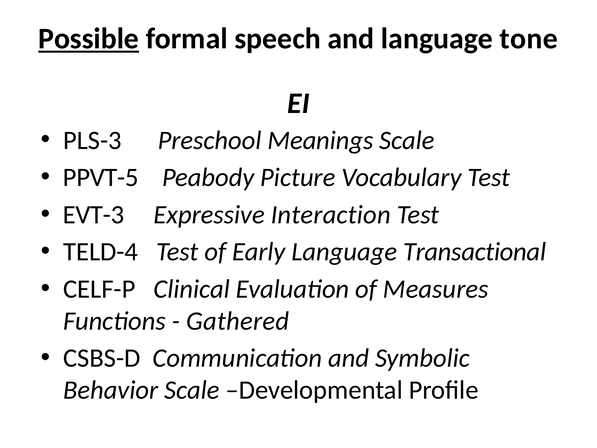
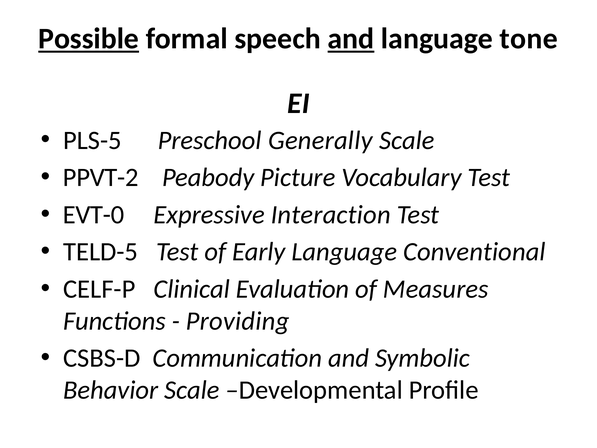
and at (351, 39) underline: none -> present
PLS-3: PLS-3 -> PLS-5
Meanings: Meanings -> Generally
PPVT-5: PPVT-5 -> PPVT-2
EVT-3: EVT-3 -> EVT-0
TELD-4: TELD-4 -> TELD-5
Transactional: Transactional -> Conventional
Gathered: Gathered -> Providing
